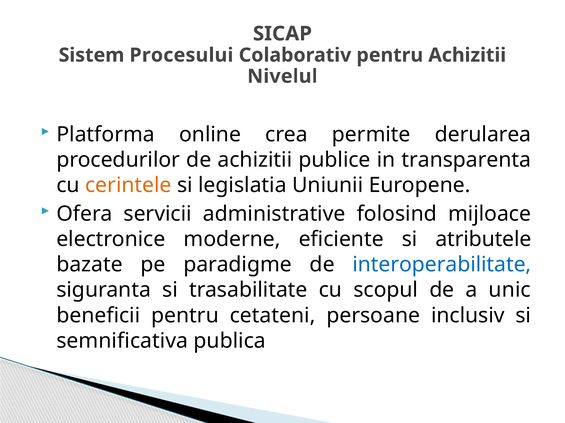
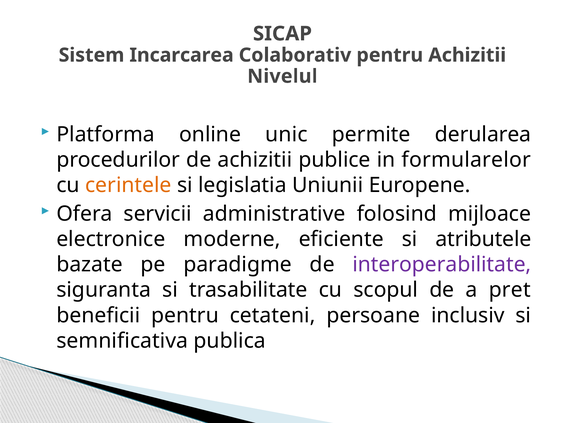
Procesului: Procesului -> Incarcarea
crea: crea -> unic
transparenta: transparenta -> formularelor
interoperabilitate colour: blue -> purple
unic: unic -> pret
